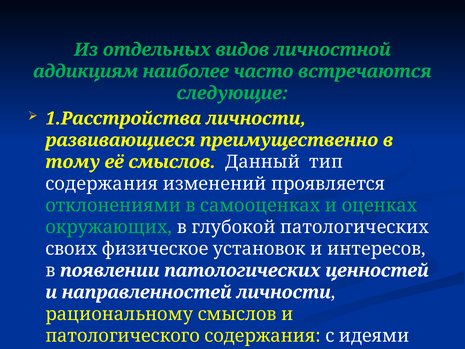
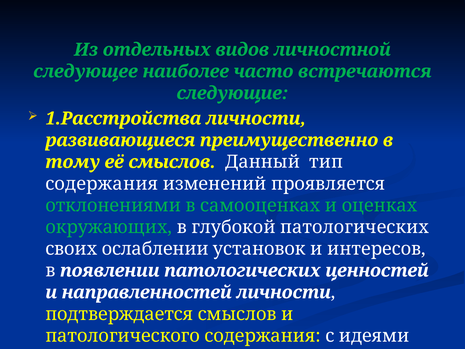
аддикциям: аддикциям -> следующее
физическое: физическое -> ослаблении
рациональному: рациональному -> подтверждается
